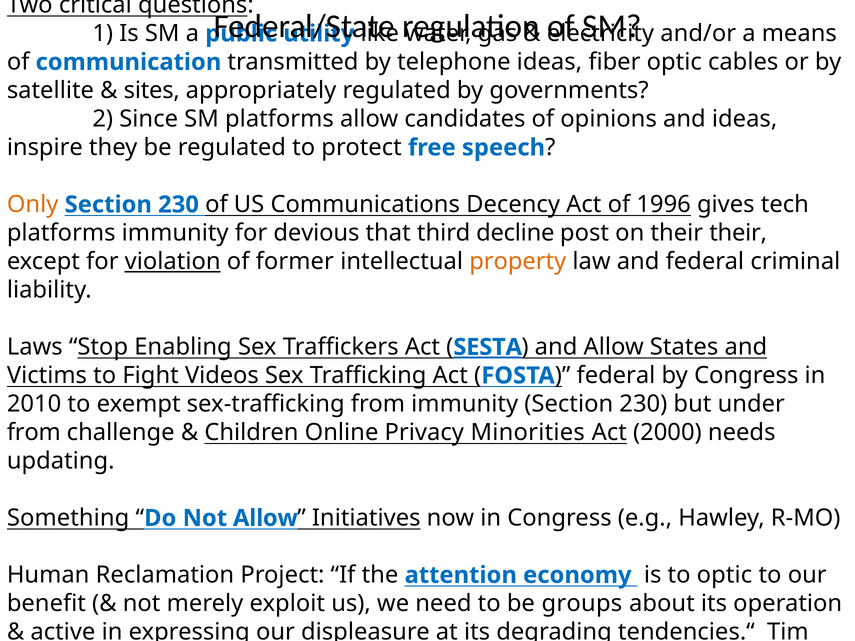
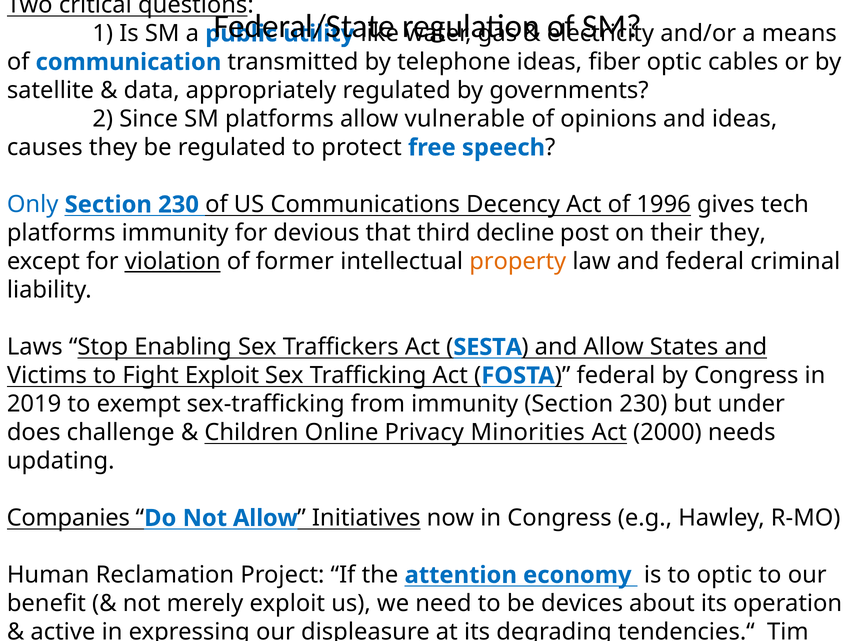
sites: sites -> data
candidates: candidates -> vulnerable
inspire: inspire -> causes
Only colour: orange -> blue
their their: their -> they
SESTA underline: present -> none
Fight Videos: Videos -> Exploit
2010: 2010 -> 2019
from at (34, 433): from -> does
Something: Something -> Companies
groups: groups -> devices
